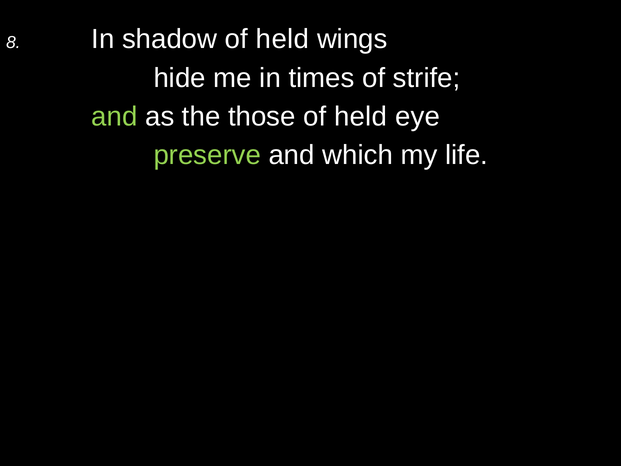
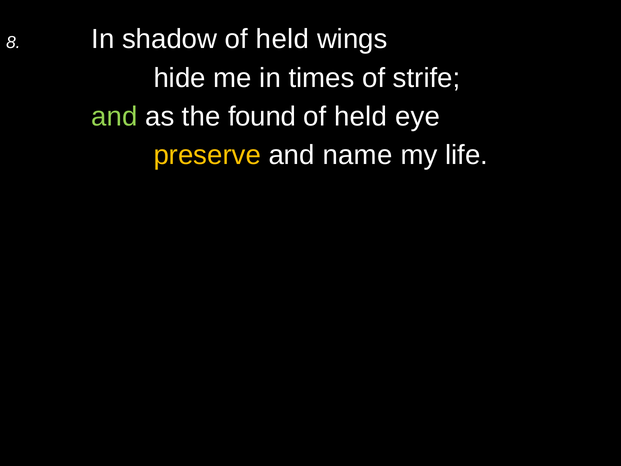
those: those -> found
preserve colour: light green -> yellow
which: which -> name
